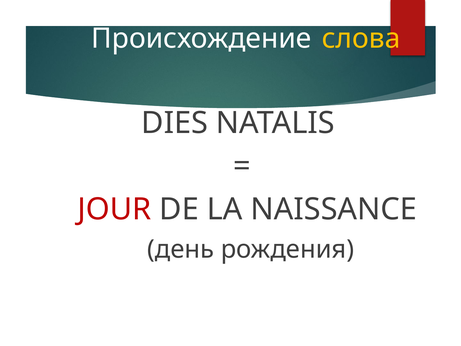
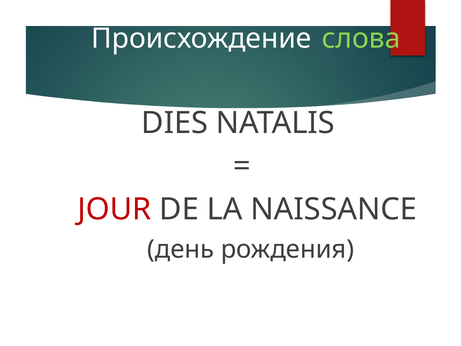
слова colour: yellow -> light green
